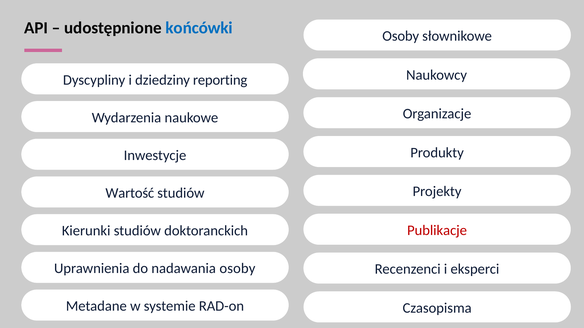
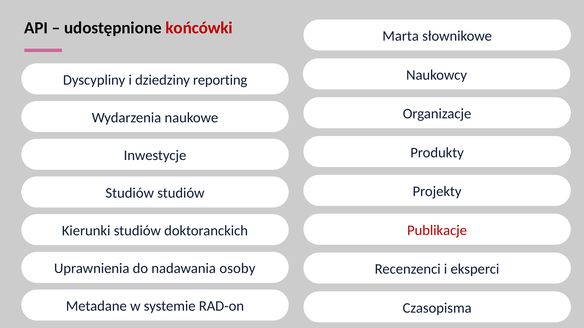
końcówki colour: blue -> red
Osoby at (401, 36): Osoby -> Marta
Wartość at (130, 193): Wartość -> Studiów
